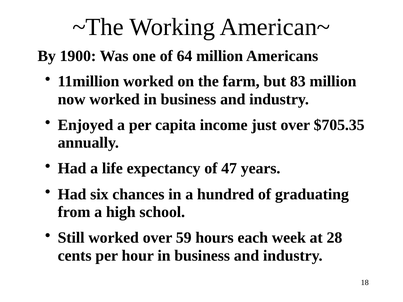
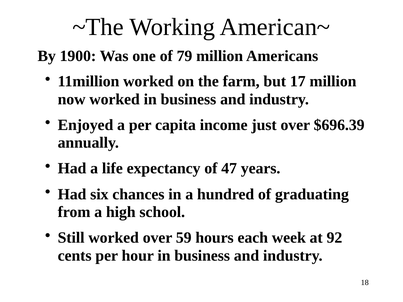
64: 64 -> 79
83: 83 -> 17
$705.35: $705.35 -> $696.39
28: 28 -> 92
